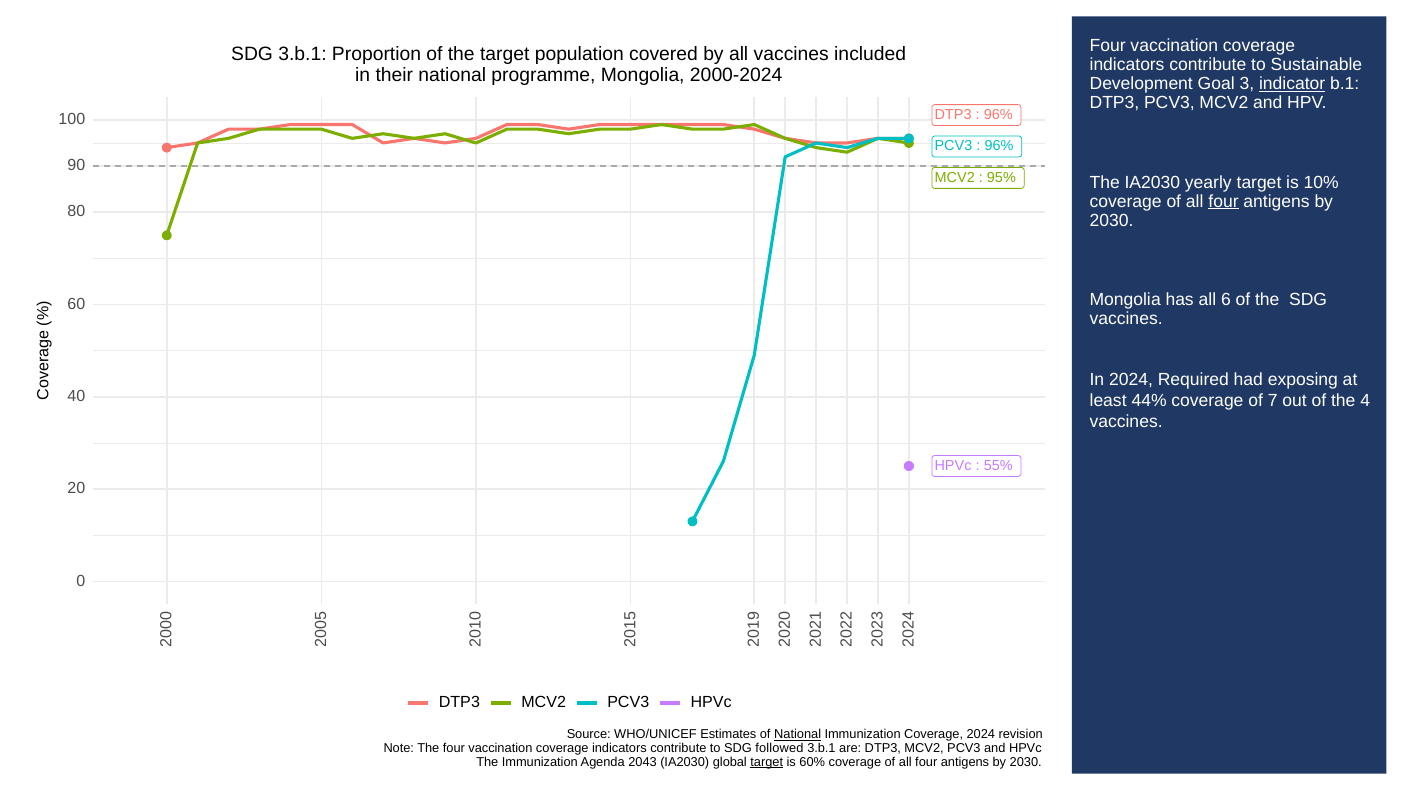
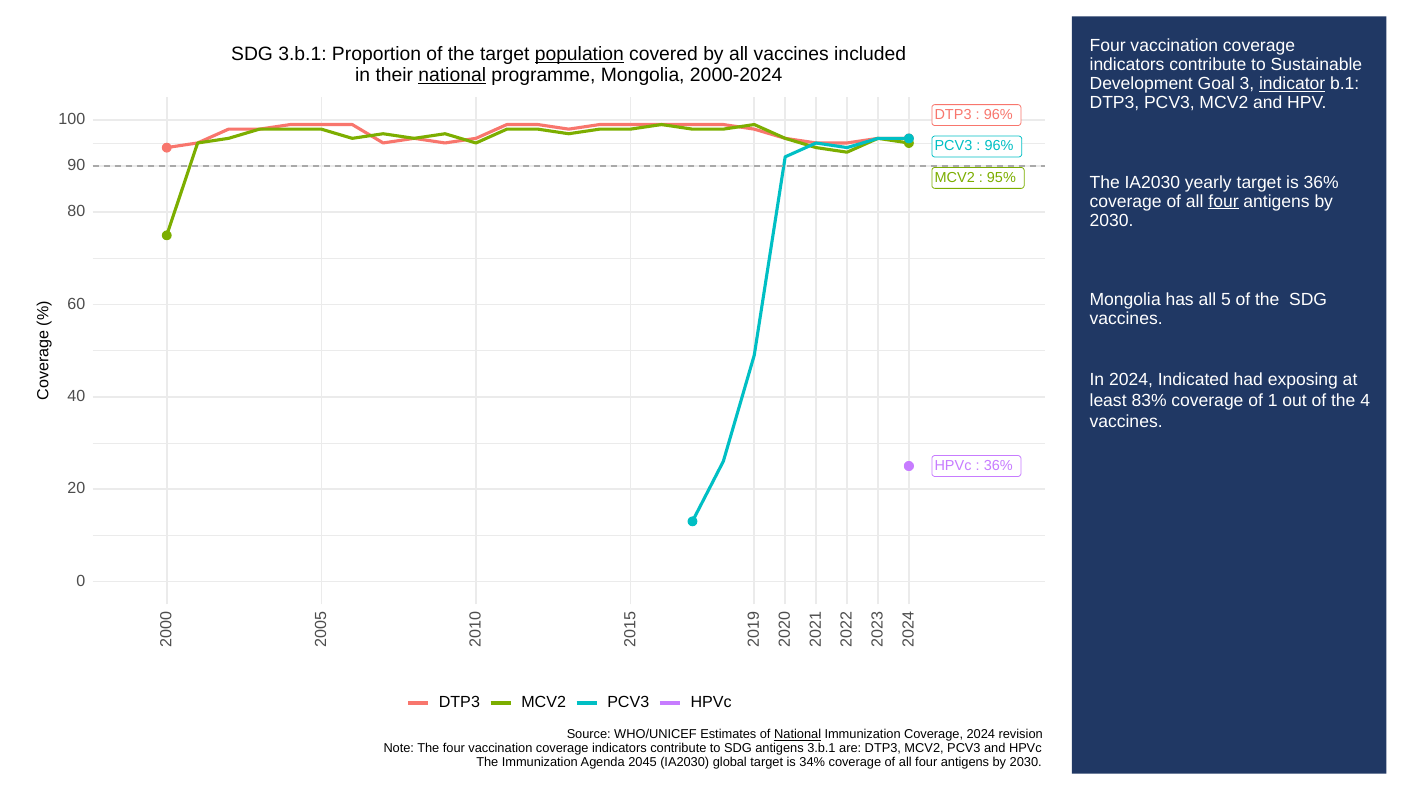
population underline: none -> present
national at (452, 75) underline: none -> present
is 10%: 10% -> 36%
all 6: 6 -> 5
Required: Required -> Indicated
44%: 44% -> 83%
of 7: 7 -> 1
55% at (998, 465): 55% -> 36%
SDG followed: followed -> antigens
2043: 2043 -> 2045
target at (767, 762) underline: present -> none
60%: 60% -> 34%
